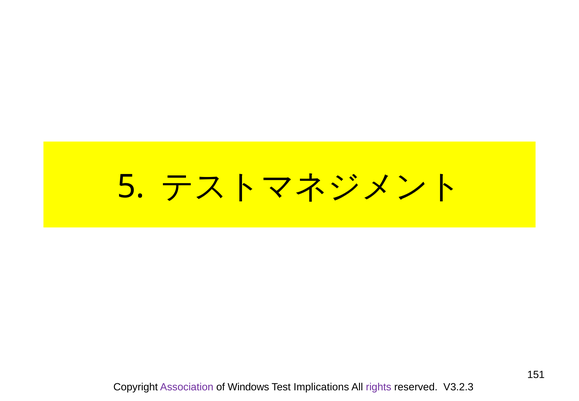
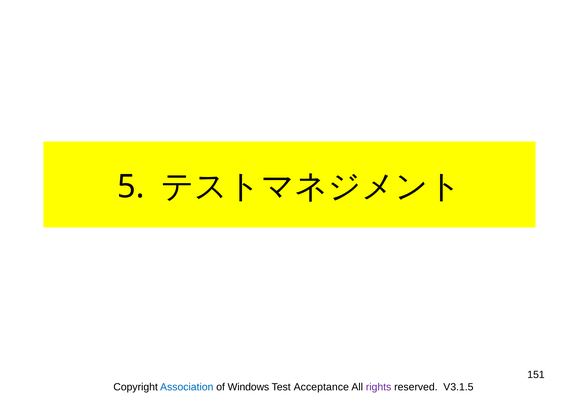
Association colour: purple -> blue
Implications: Implications -> Acceptance
V3.2.3: V3.2.3 -> V3.1.5
